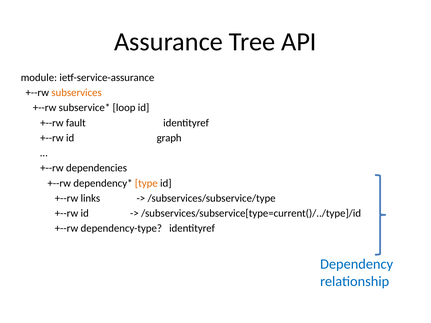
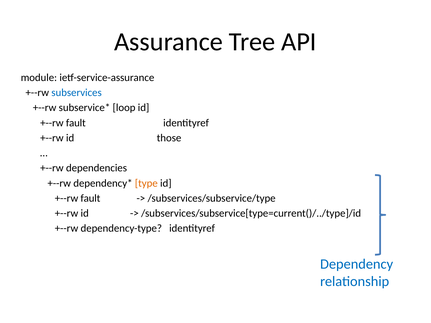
subservices colour: orange -> blue
graph: graph -> those
links at (90, 198): links -> fault
